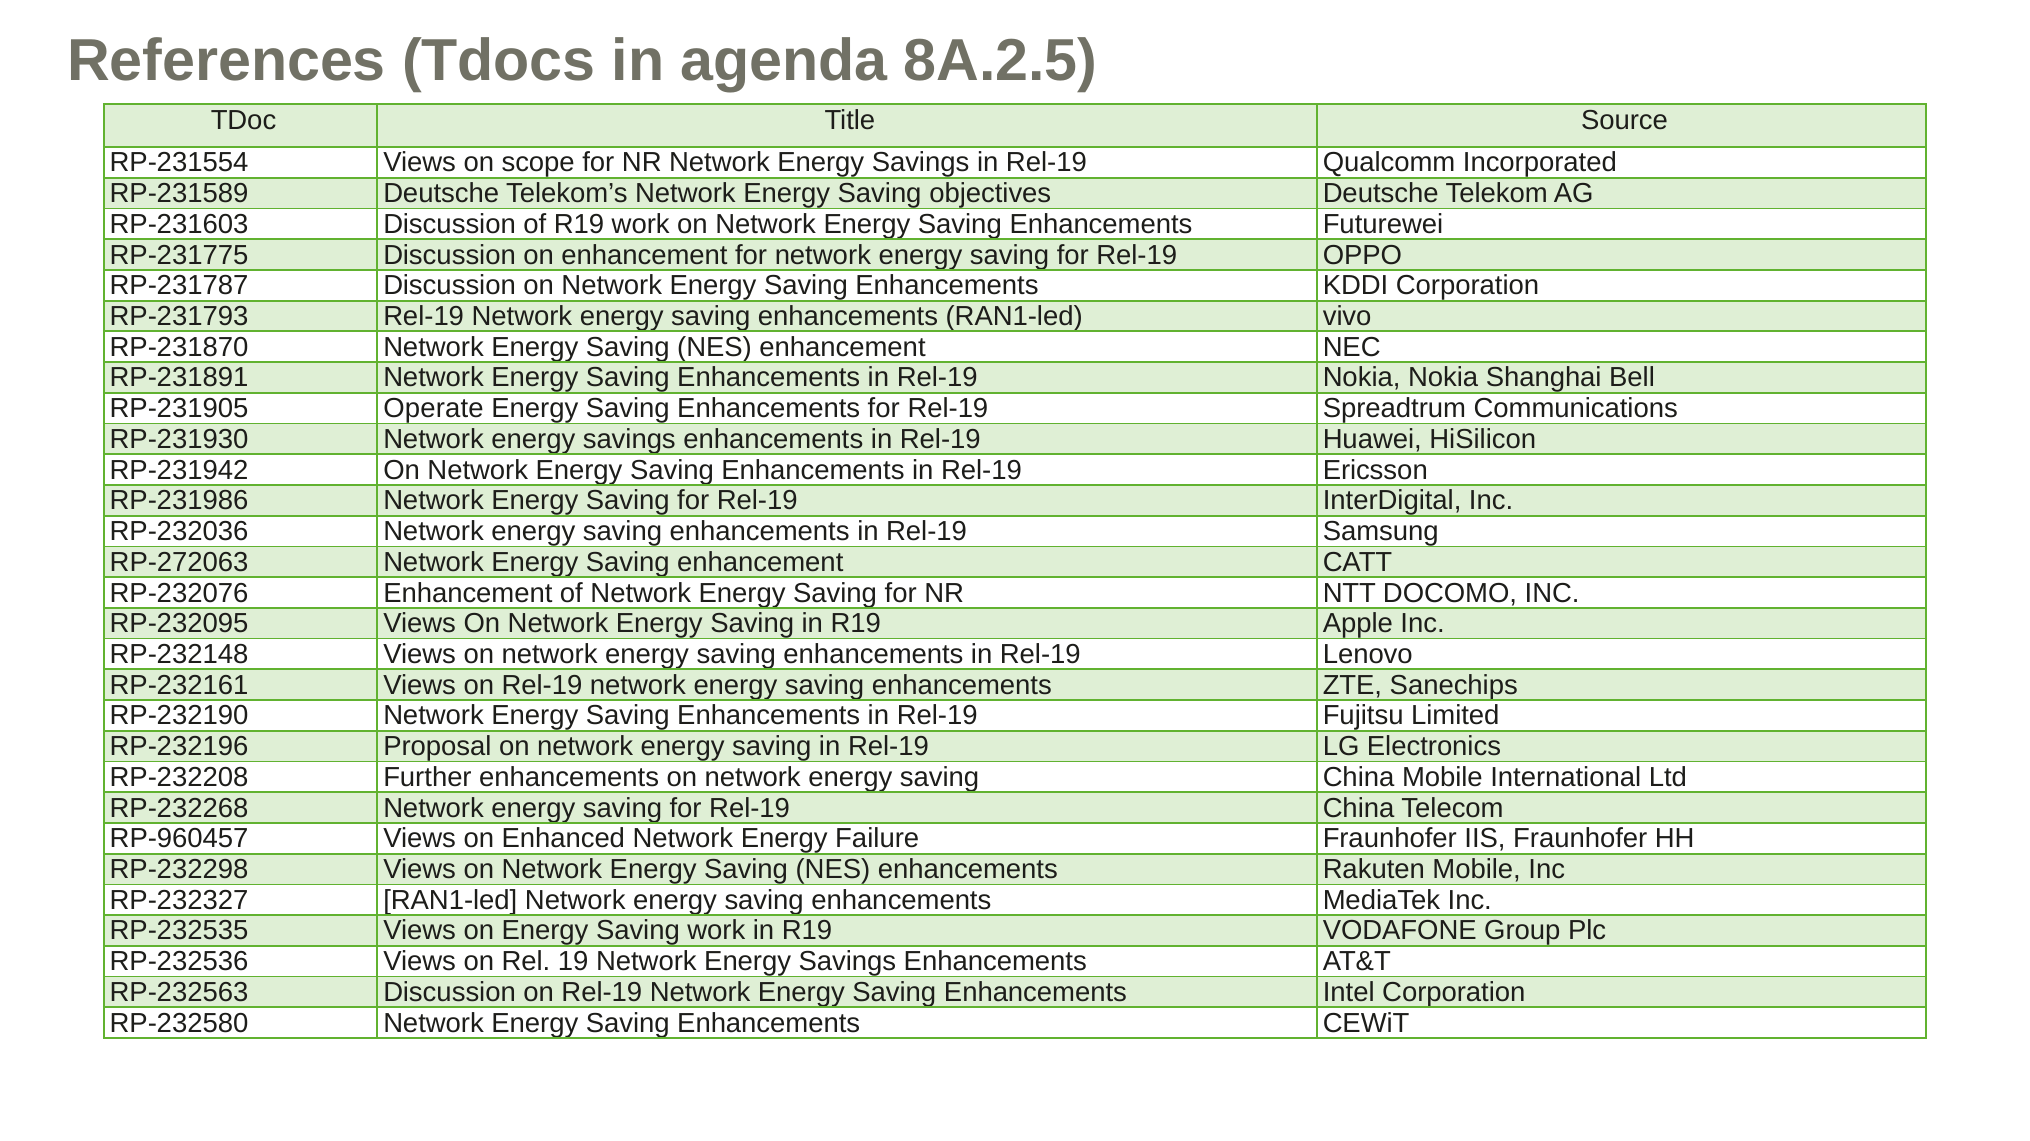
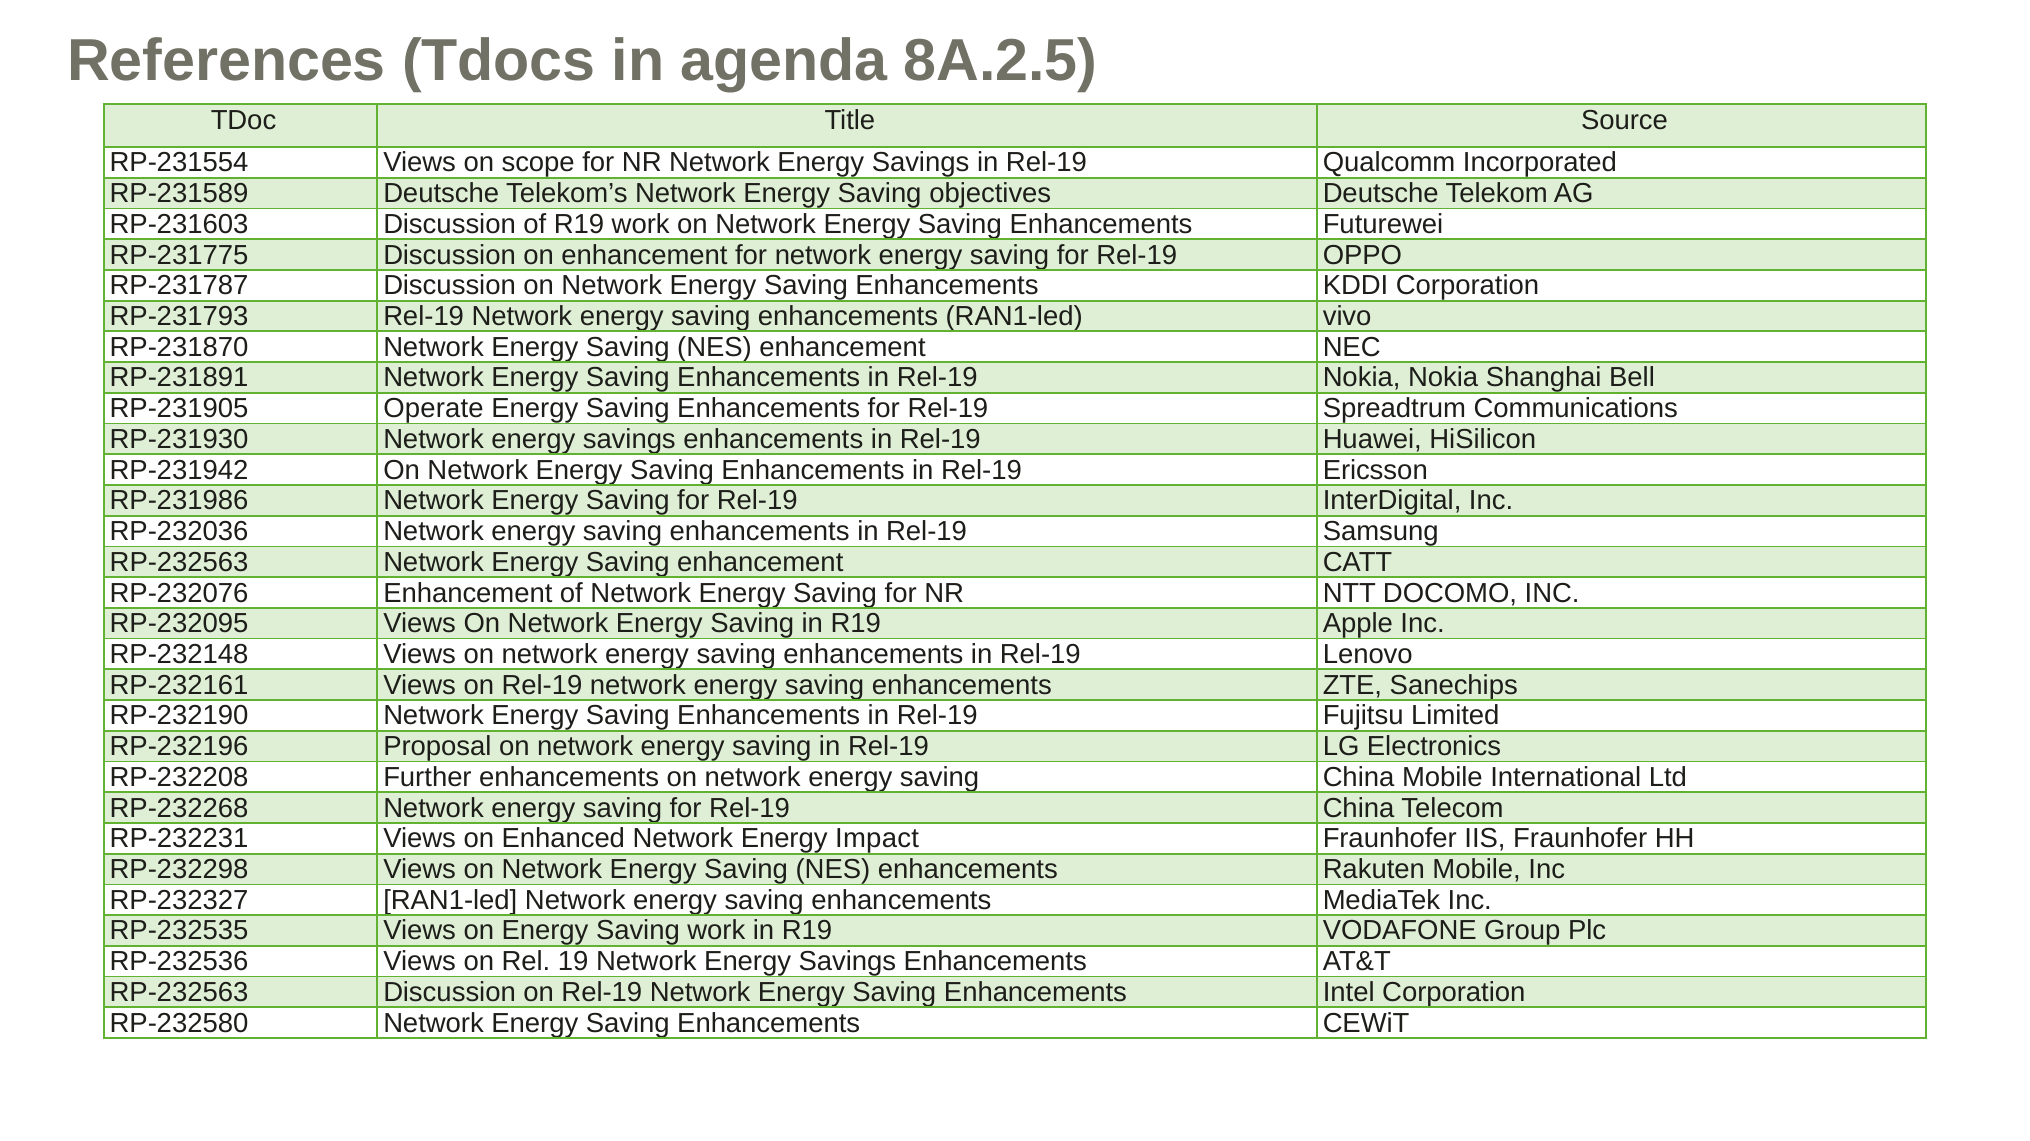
RP-272063 at (179, 562): RP-272063 -> RP-232563
RP-960457: RP-960457 -> RP-232231
Failure: Failure -> Impact
